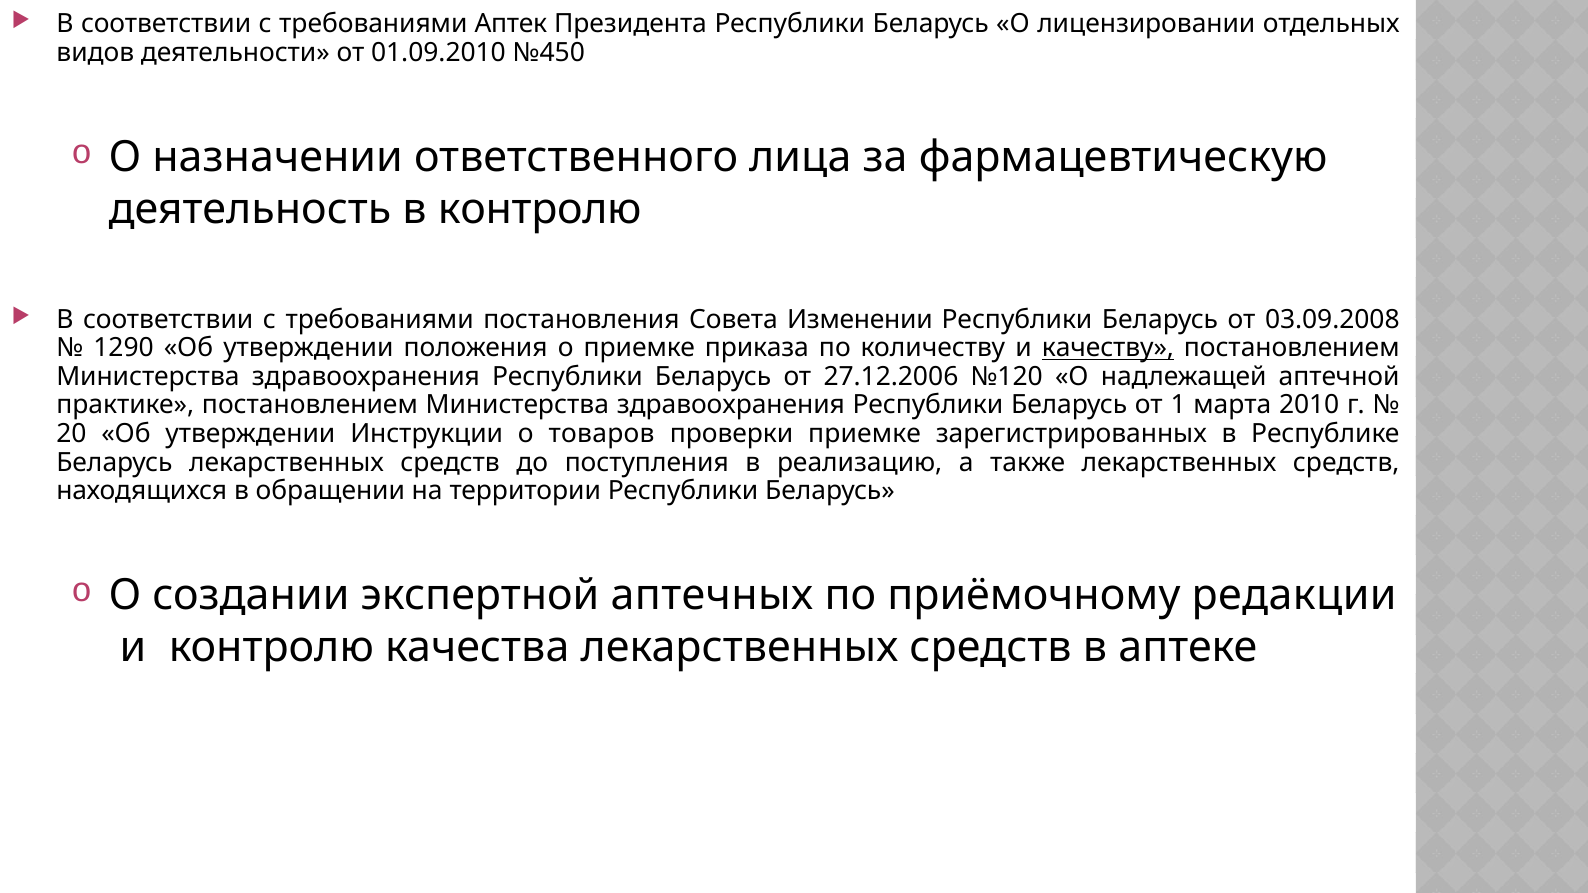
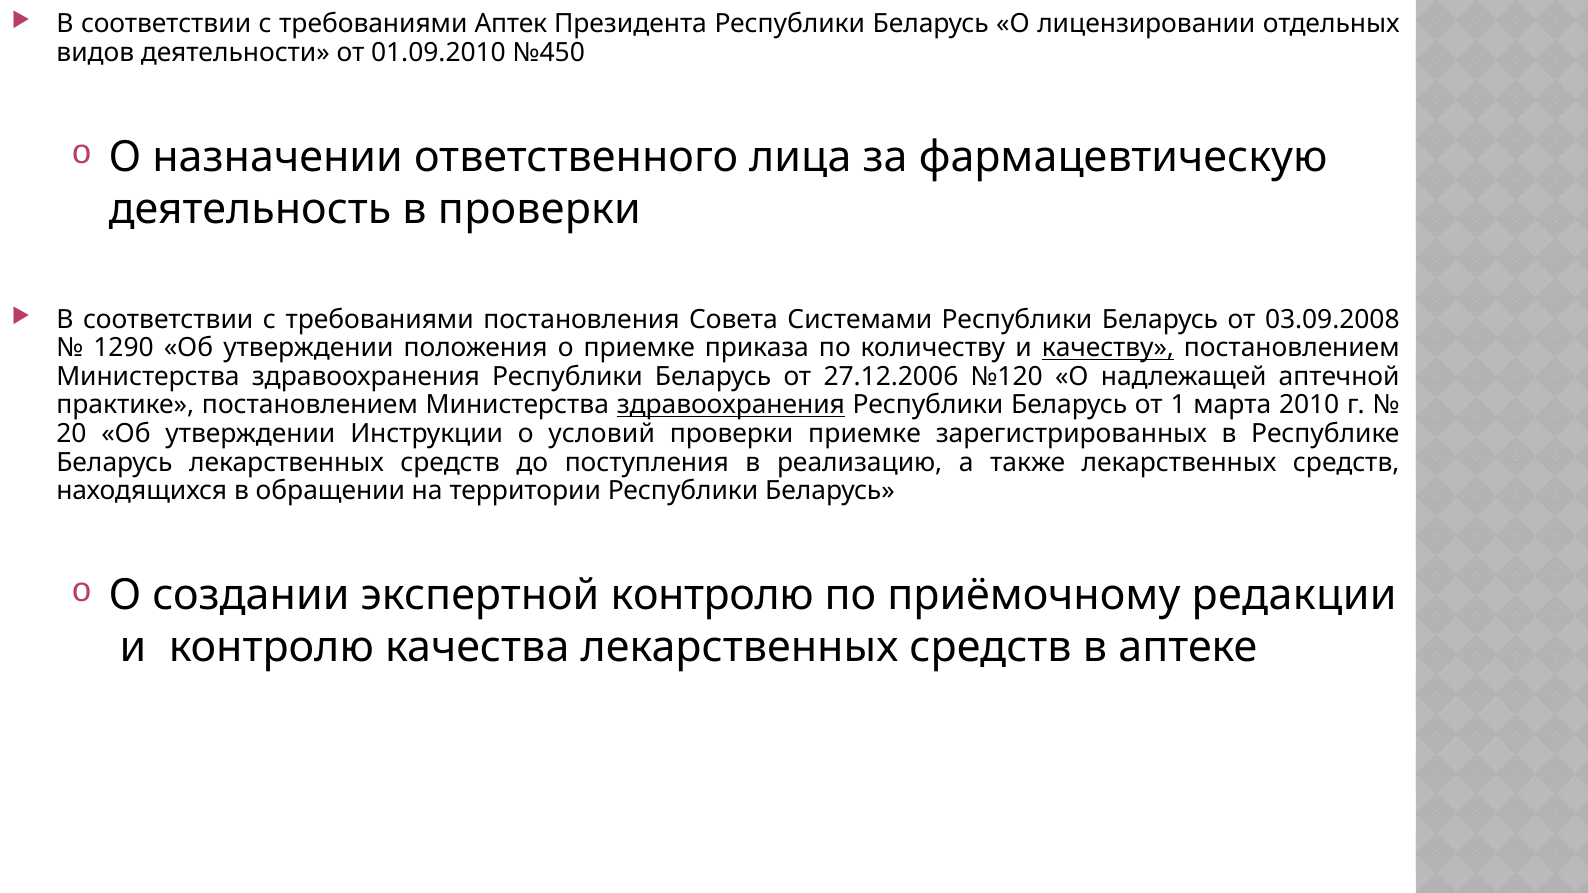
в контролю: контролю -> проверки
Изменении: Изменении -> Системами
здравоохранения at (731, 406) underline: none -> present
товаров: товаров -> условий
экспертной аптечных: аптечных -> контролю
